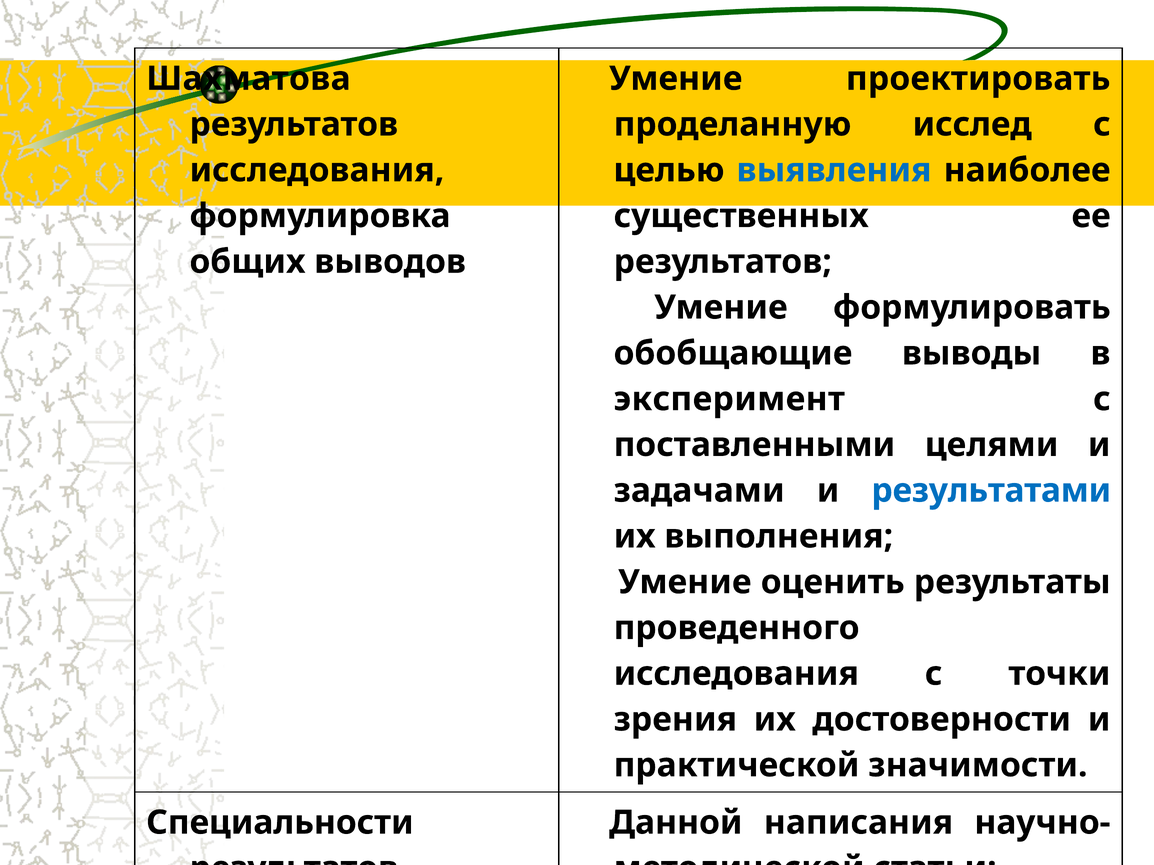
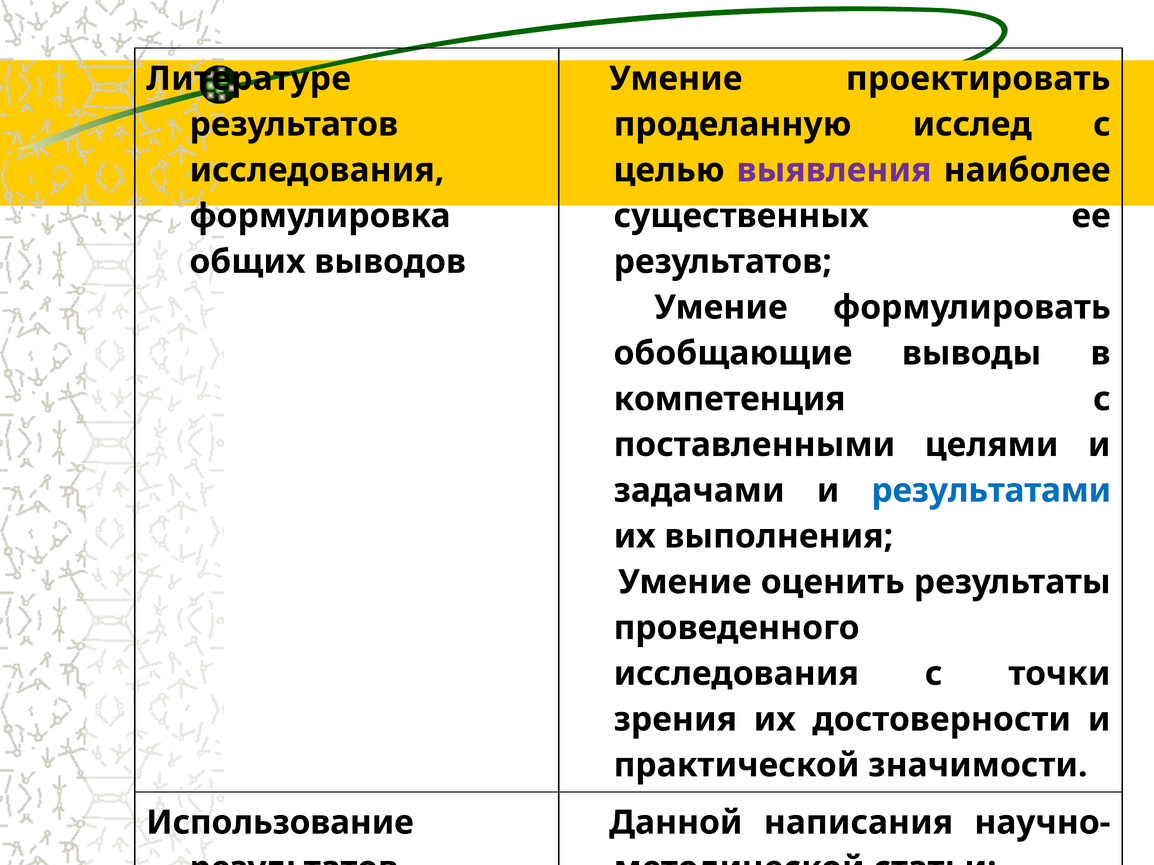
Шахматова: Шахматова -> Литературе
выявления colour: blue -> purple
эксперимент: эксперимент -> компетенция
Специальности: Специальности -> Использование
